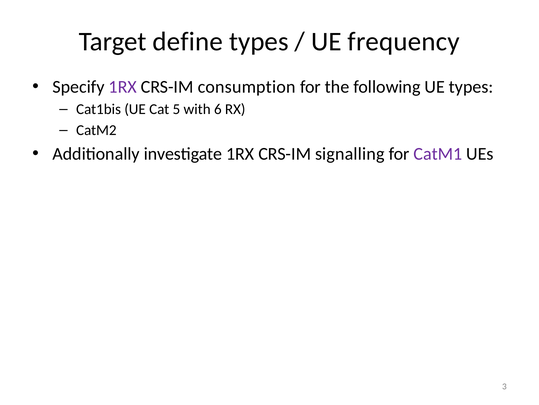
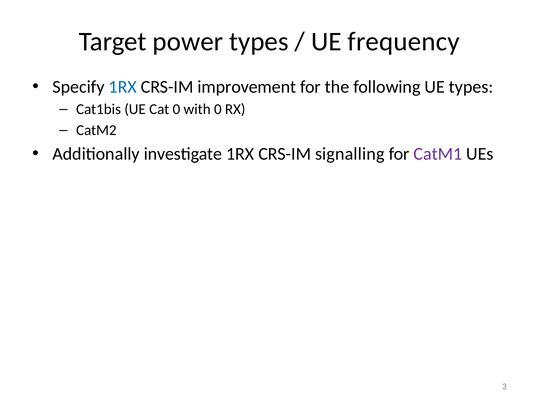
define: define -> power
1RX at (123, 87) colour: purple -> blue
consumption: consumption -> improvement
Cat 5: 5 -> 0
with 6: 6 -> 0
